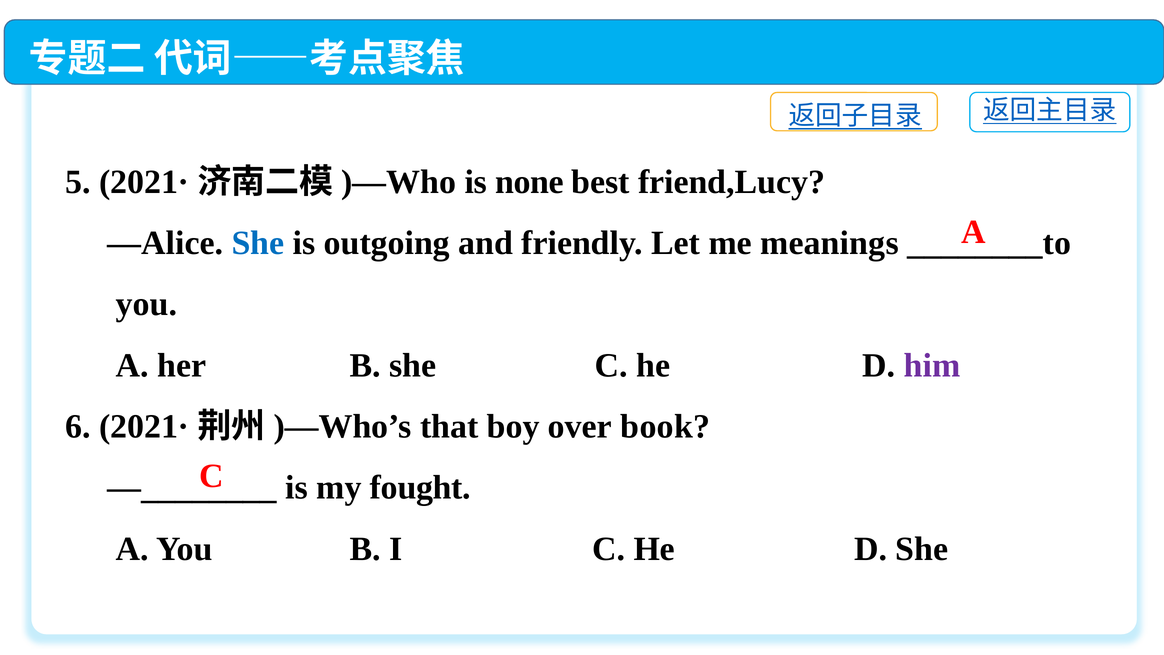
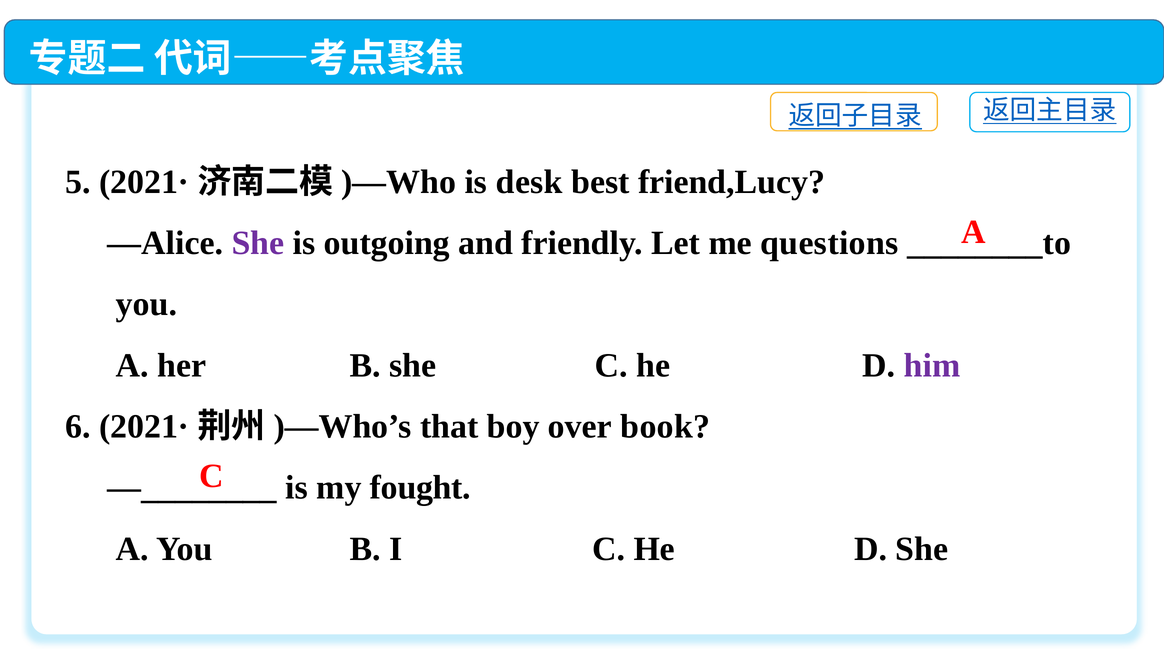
none: none -> desk
She at (258, 243) colour: blue -> purple
meanings: meanings -> questions
